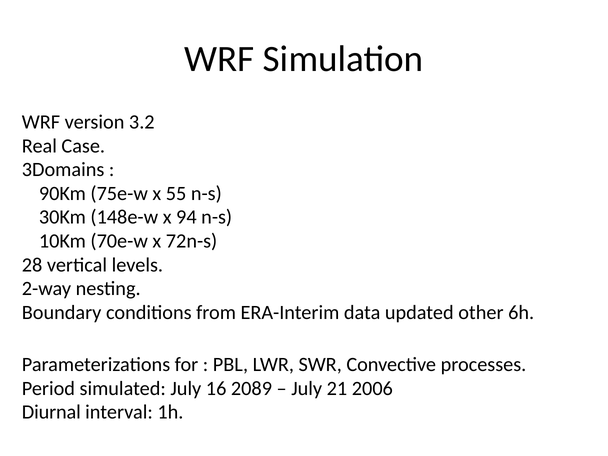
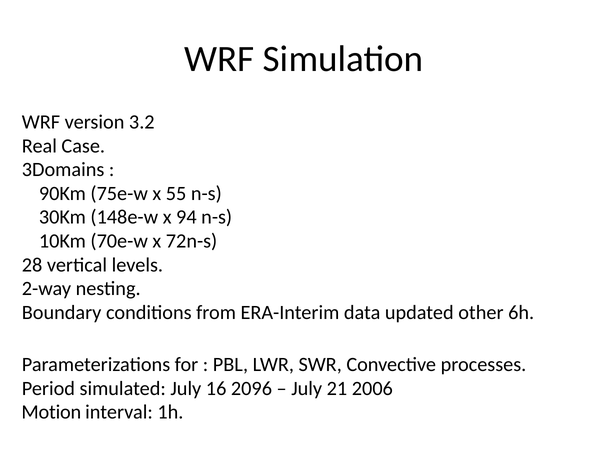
2089: 2089 -> 2096
Diurnal: Diurnal -> Motion
